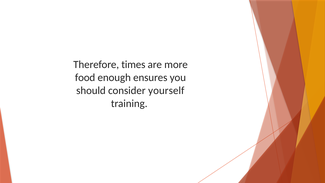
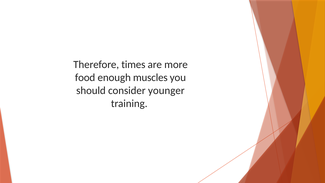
ensures: ensures -> muscles
yourself: yourself -> younger
